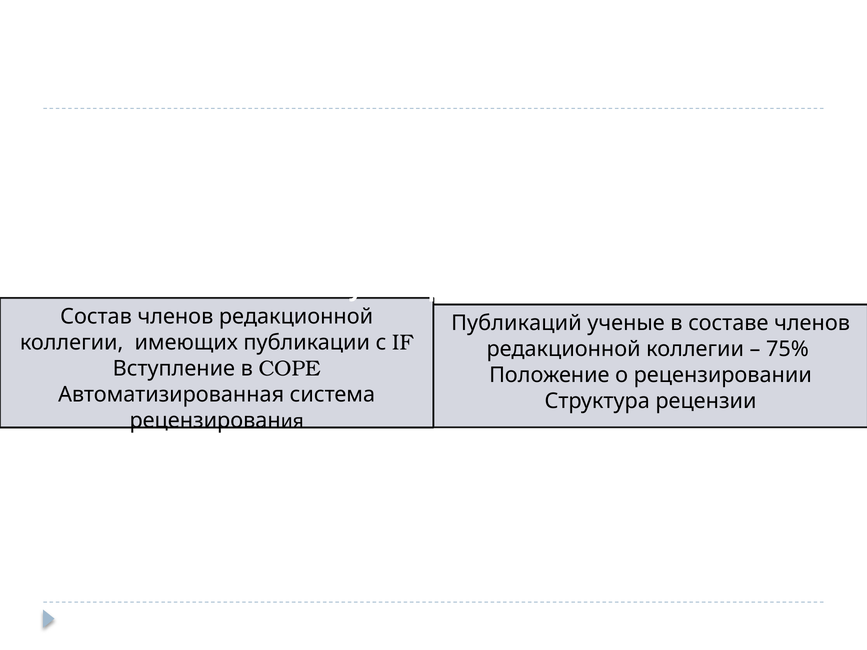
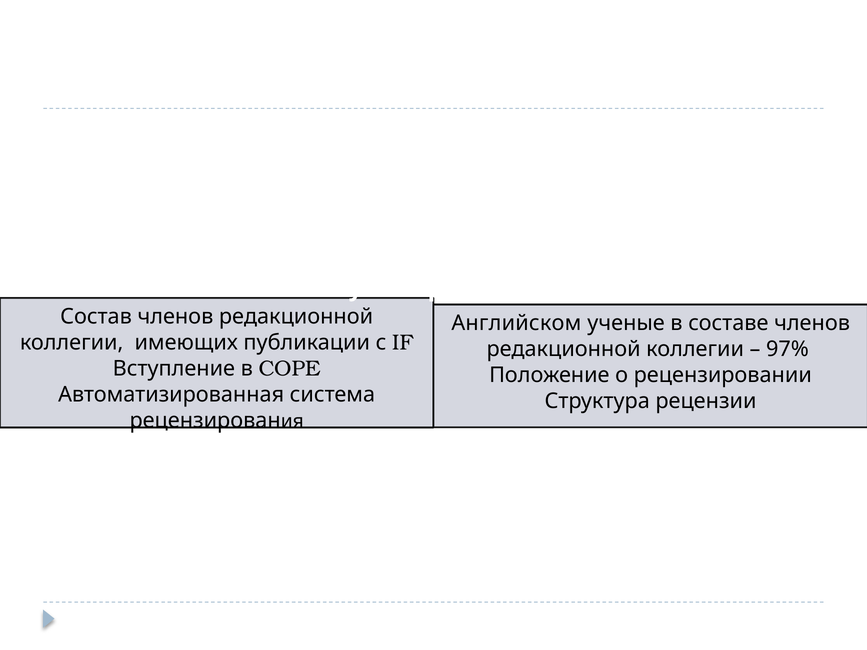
Публикаций: Публикаций -> Английском
75%: 75% -> 97%
